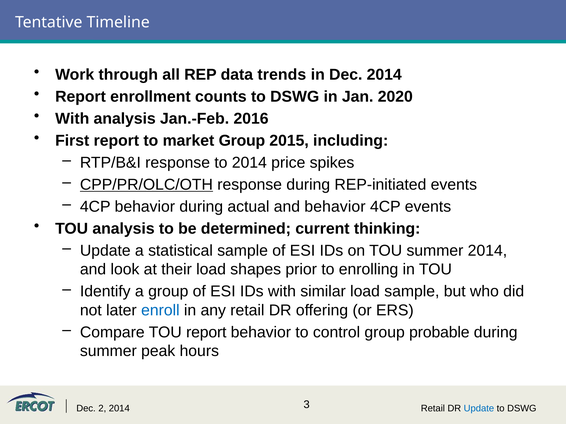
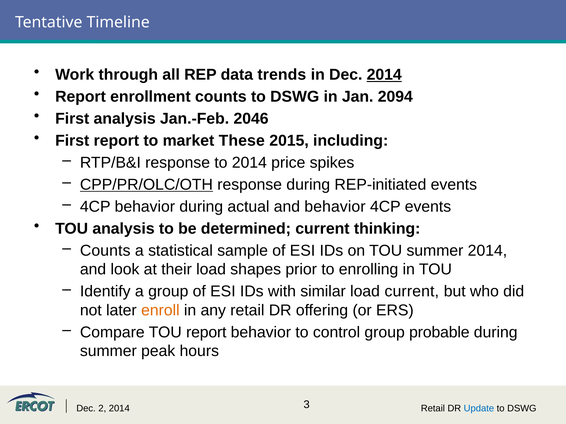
2014 at (384, 75) underline: none -> present
2020: 2020 -> 2094
With at (72, 119): With -> First
2016: 2016 -> 2046
market Group: Group -> These
Update at (105, 251): Update -> Counts
load sample: sample -> current
enroll colour: blue -> orange
